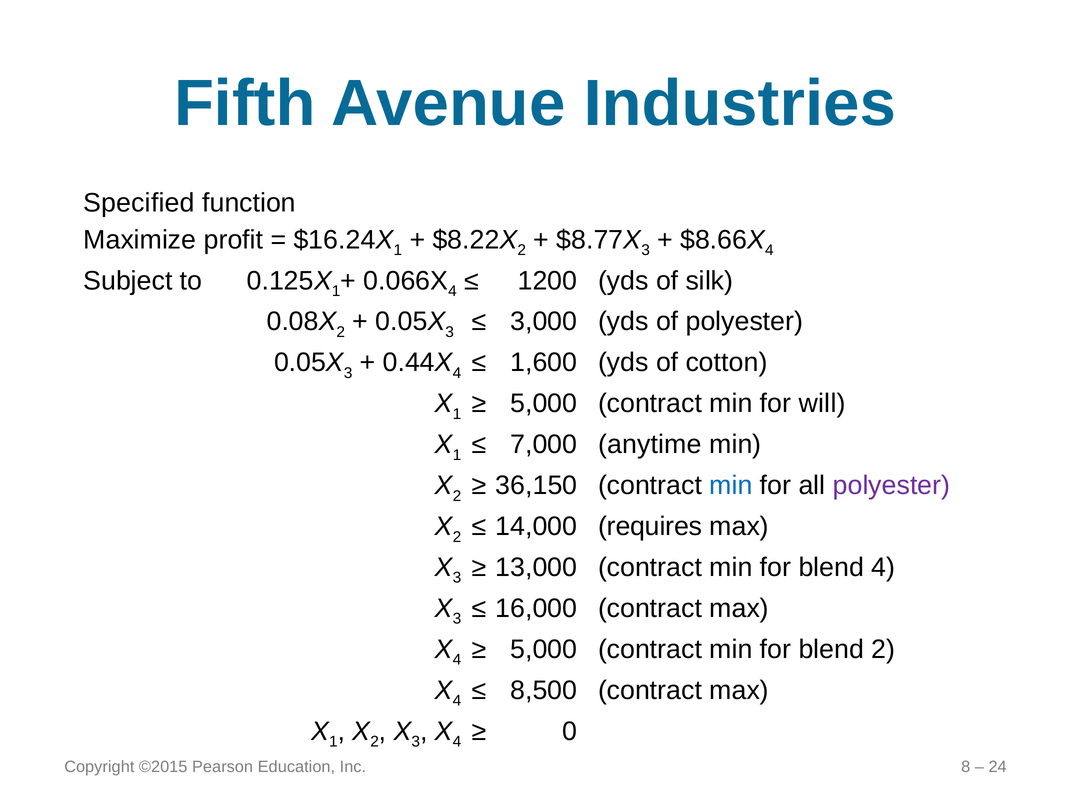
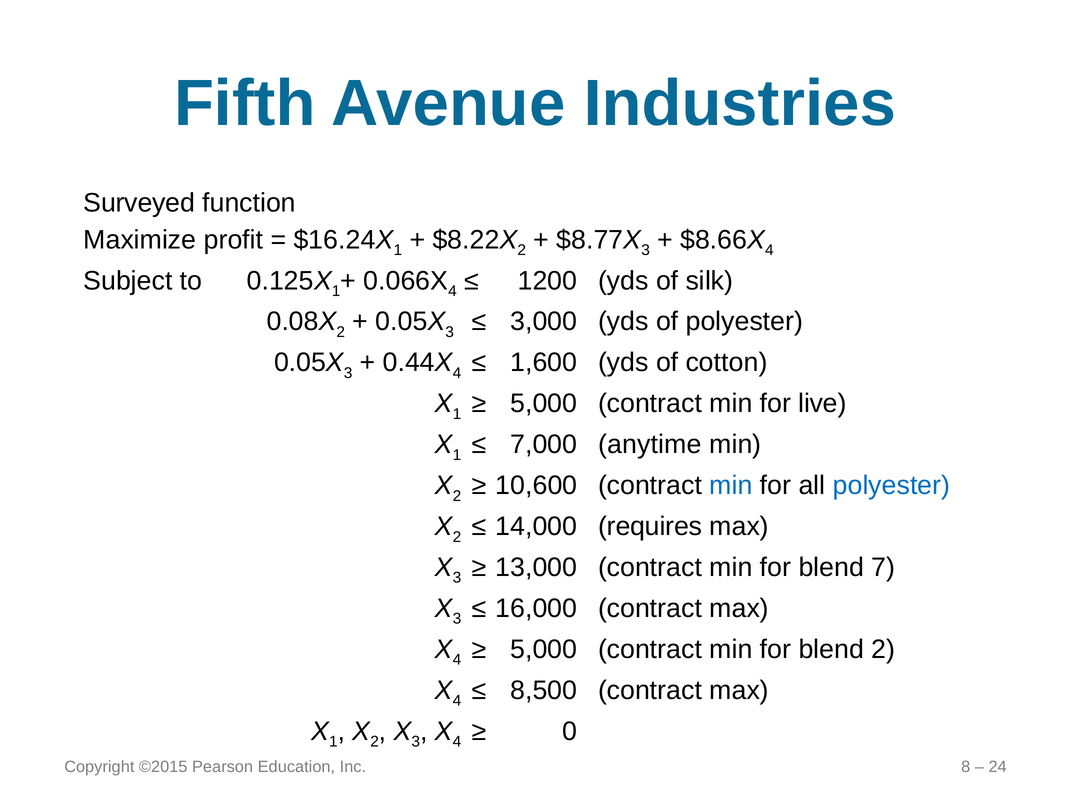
Specified: Specified -> Surveyed
will: will -> live
36,150: 36,150 -> 10,600
polyester at (891, 486) colour: purple -> blue
blend 4: 4 -> 7
